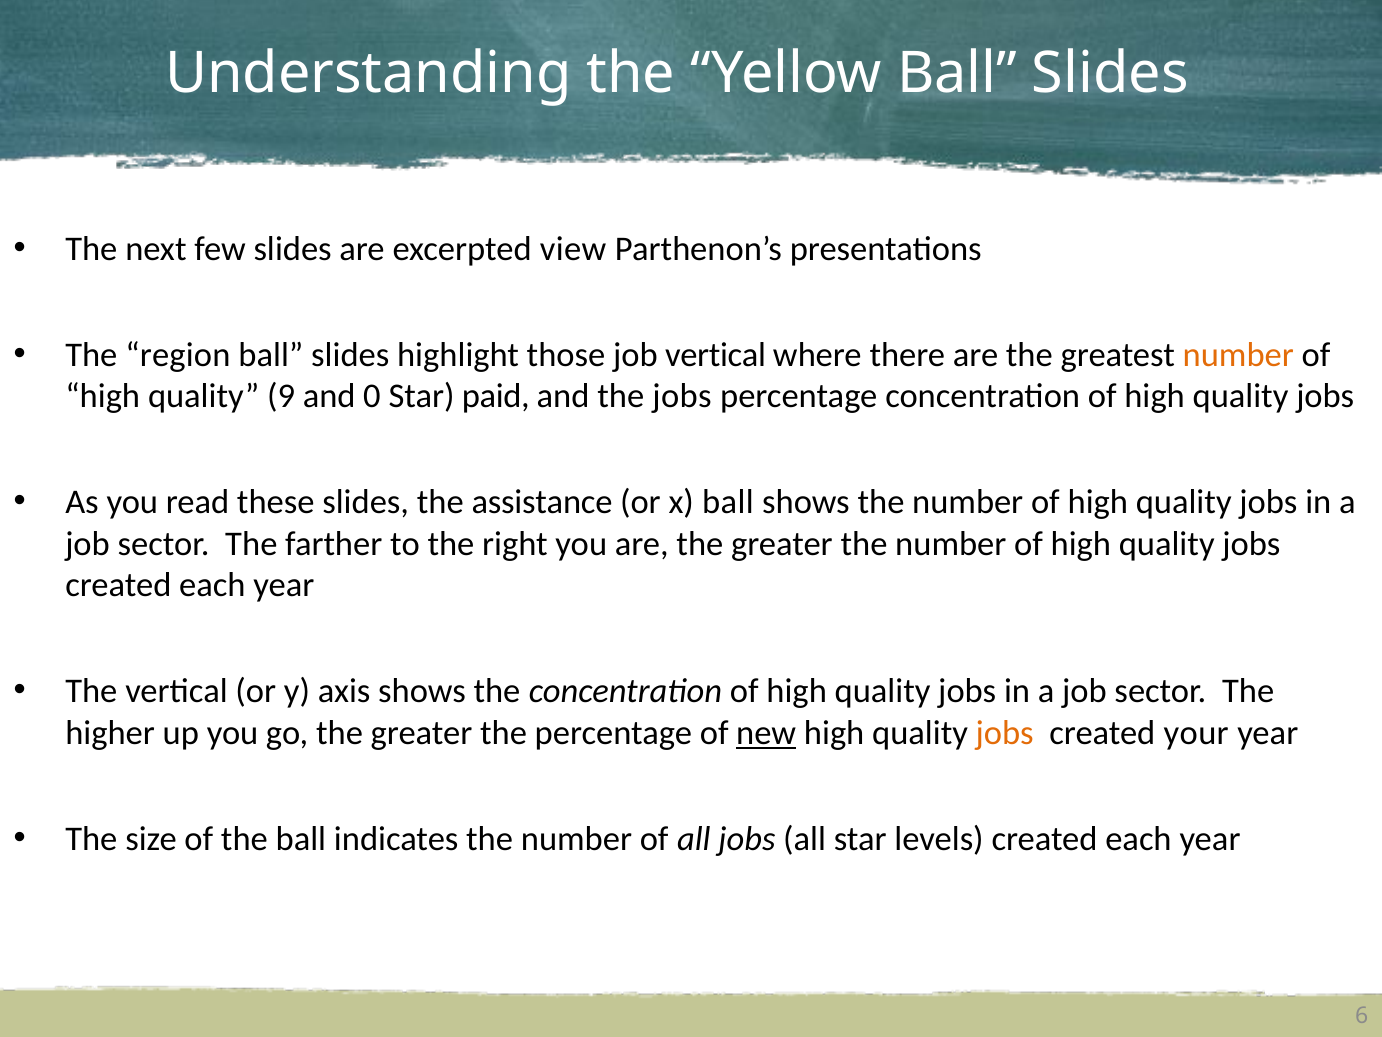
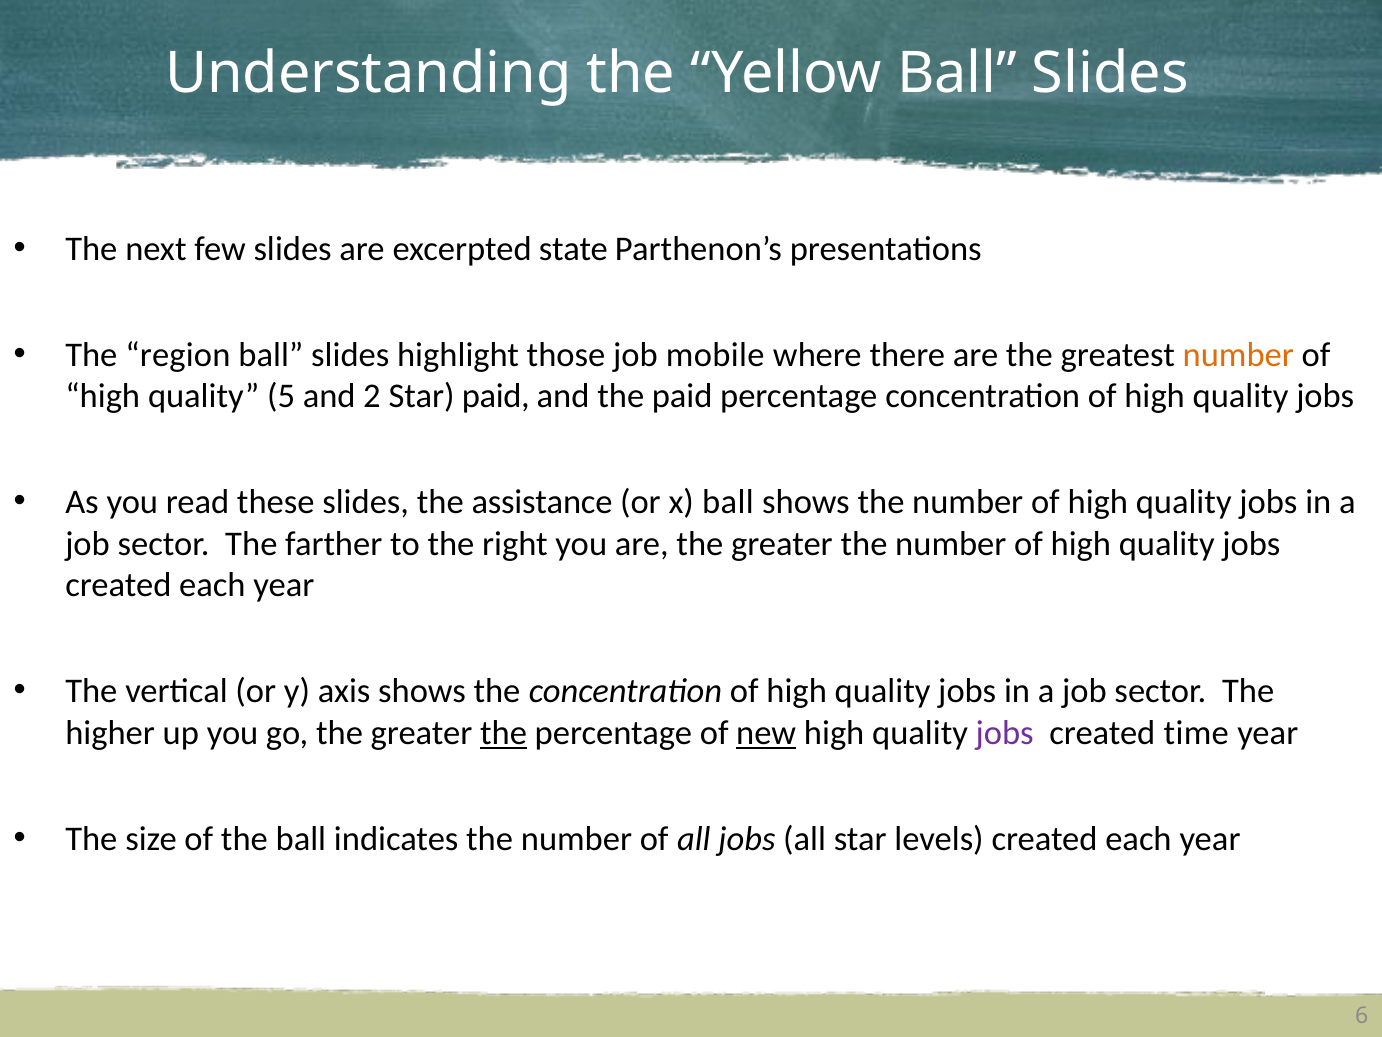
view: view -> state
job vertical: vertical -> mobile
9: 9 -> 5
0: 0 -> 2
the jobs: jobs -> paid
the at (504, 733) underline: none -> present
jobs at (1005, 733) colour: orange -> purple
your: your -> time
